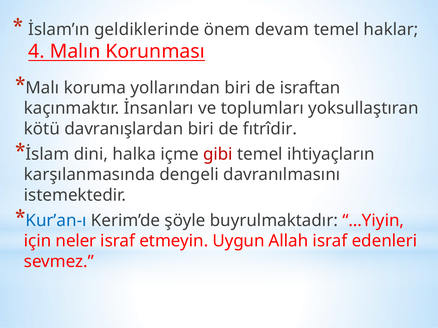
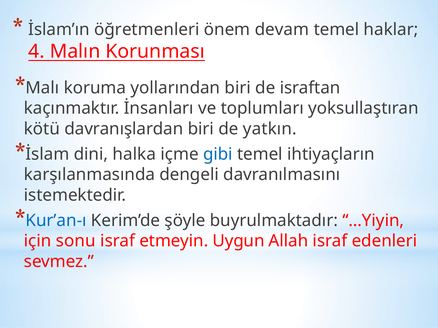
geldiklerinde: geldiklerinde -> öğretmenleri
fıtrîdir: fıtrîdir -> yatkın
gibi colour: red -> blue
neler: neler -> sonu
